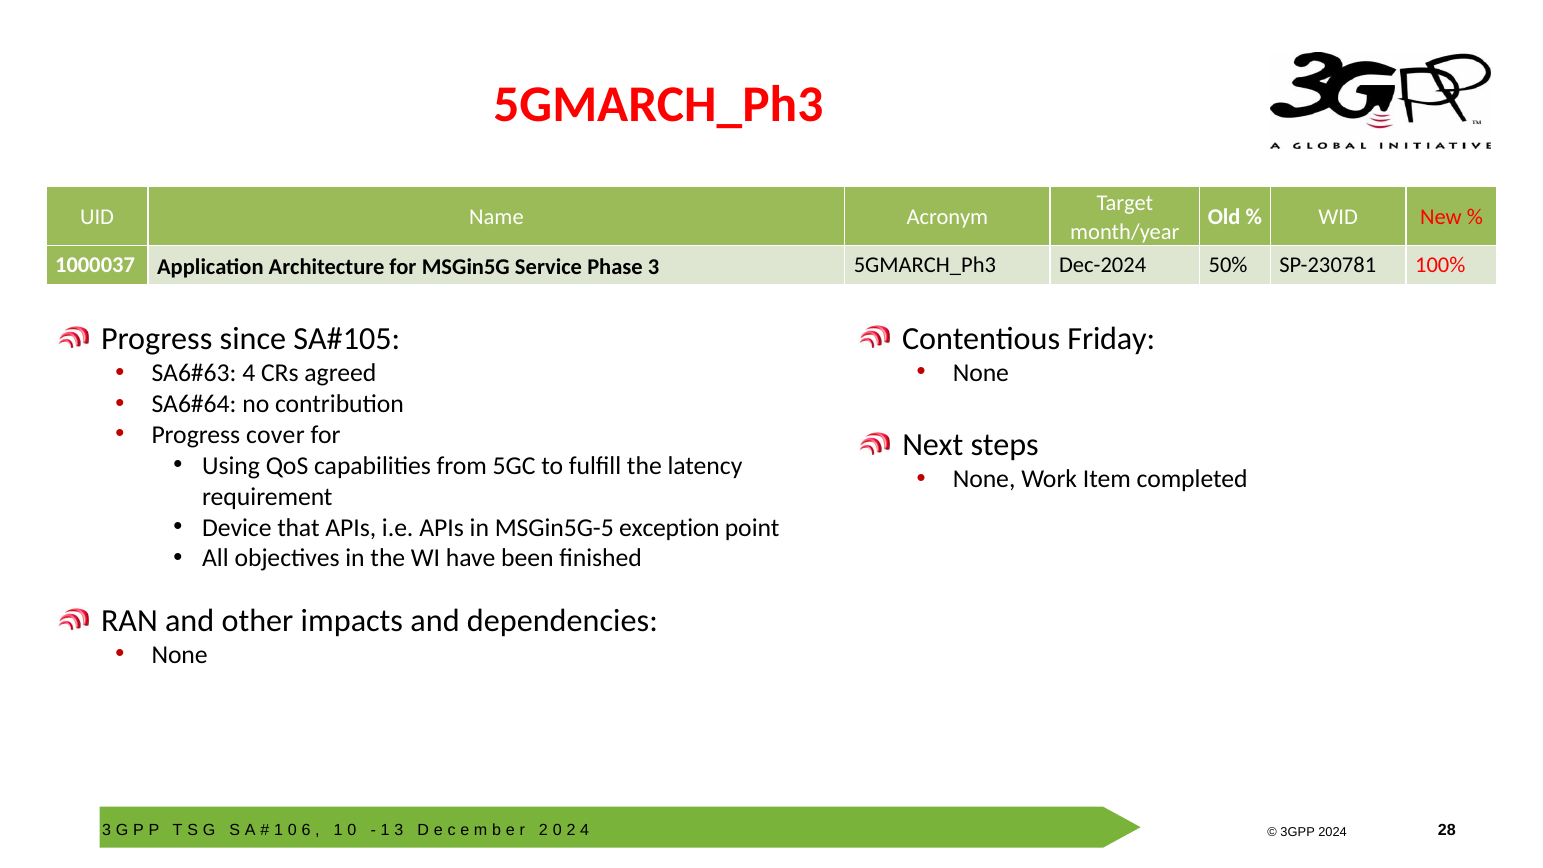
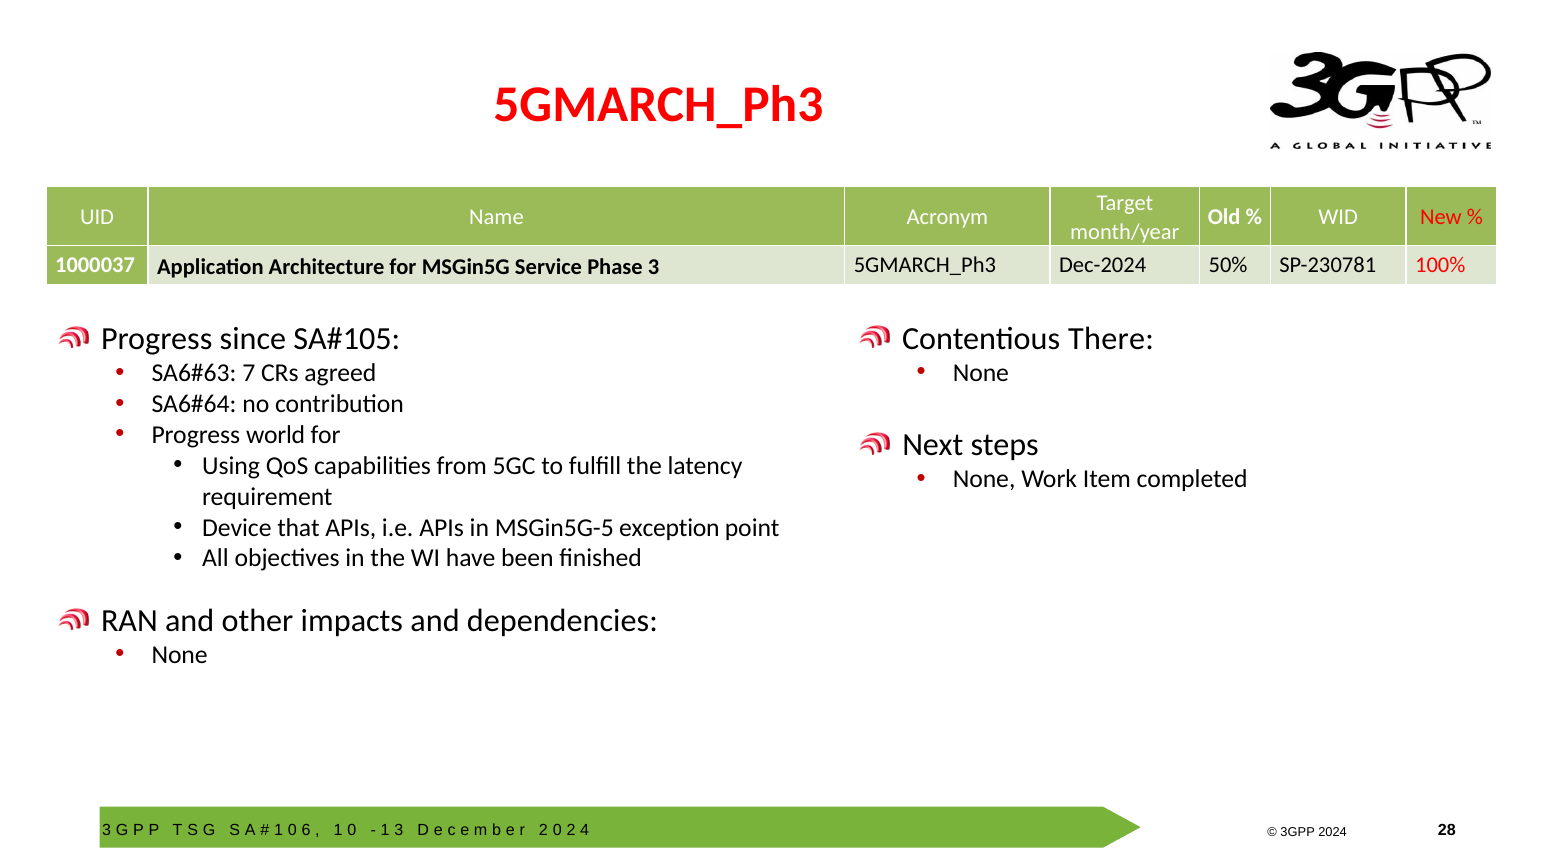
Friday: Friday -> There
4 at (249, 373): 4 -> 7
cover: cover -> world
